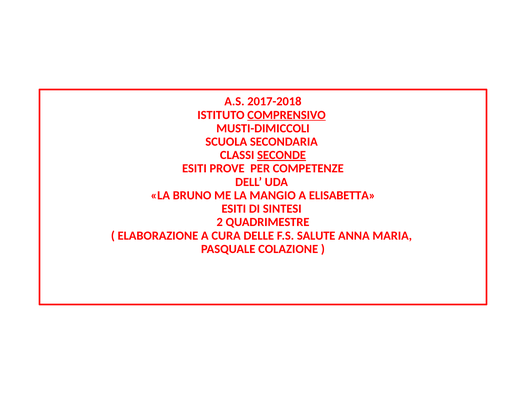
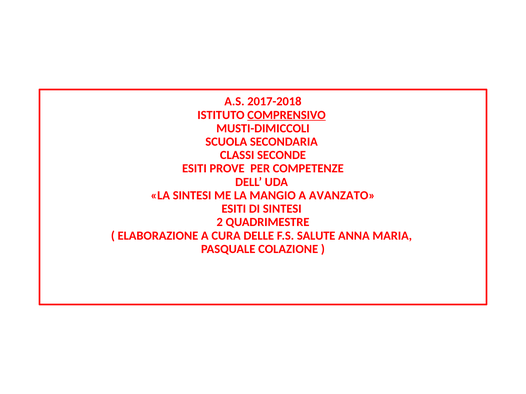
SECONDE underline: present -> none
LA BRUNO: BRUNO -> SINTESI
ELISABETTA: ELISABETTA -> AVANZATO
